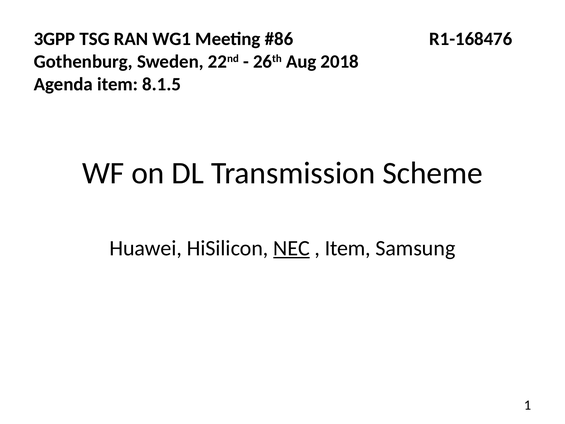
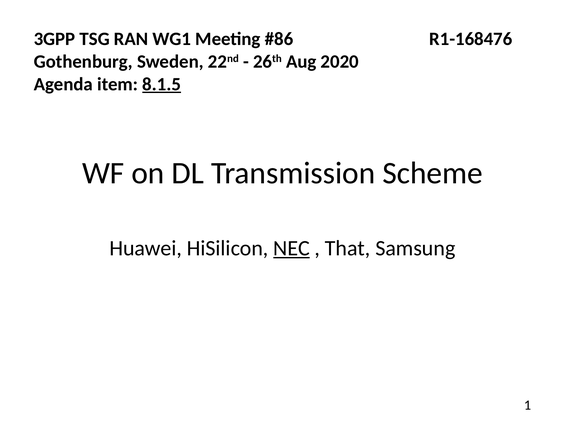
2018: 2018 -> 2020
8.1.5 underline: none -> present
Item at (348, 248): Item -> That
